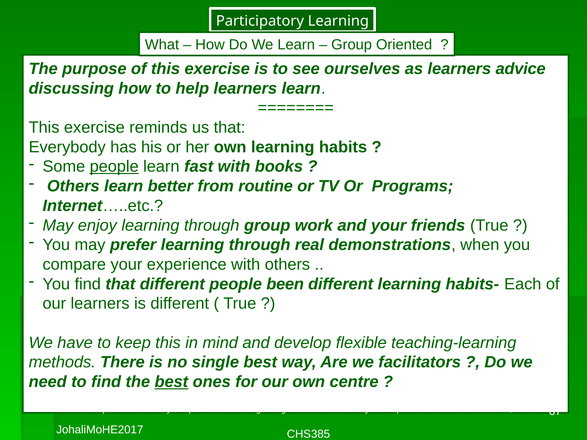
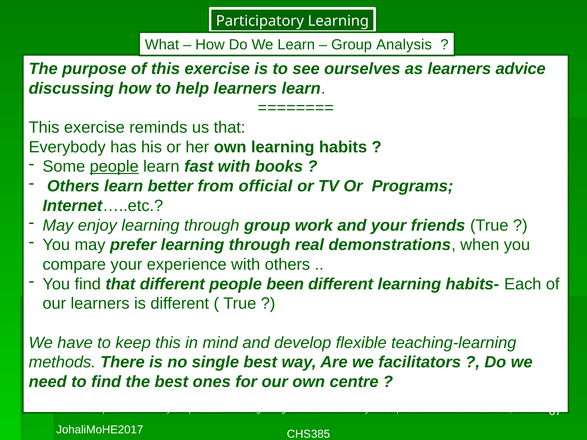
Oriented: Oriented -> Analysis
routine: routine -> official
best at (171, 382) underline: present -> none
